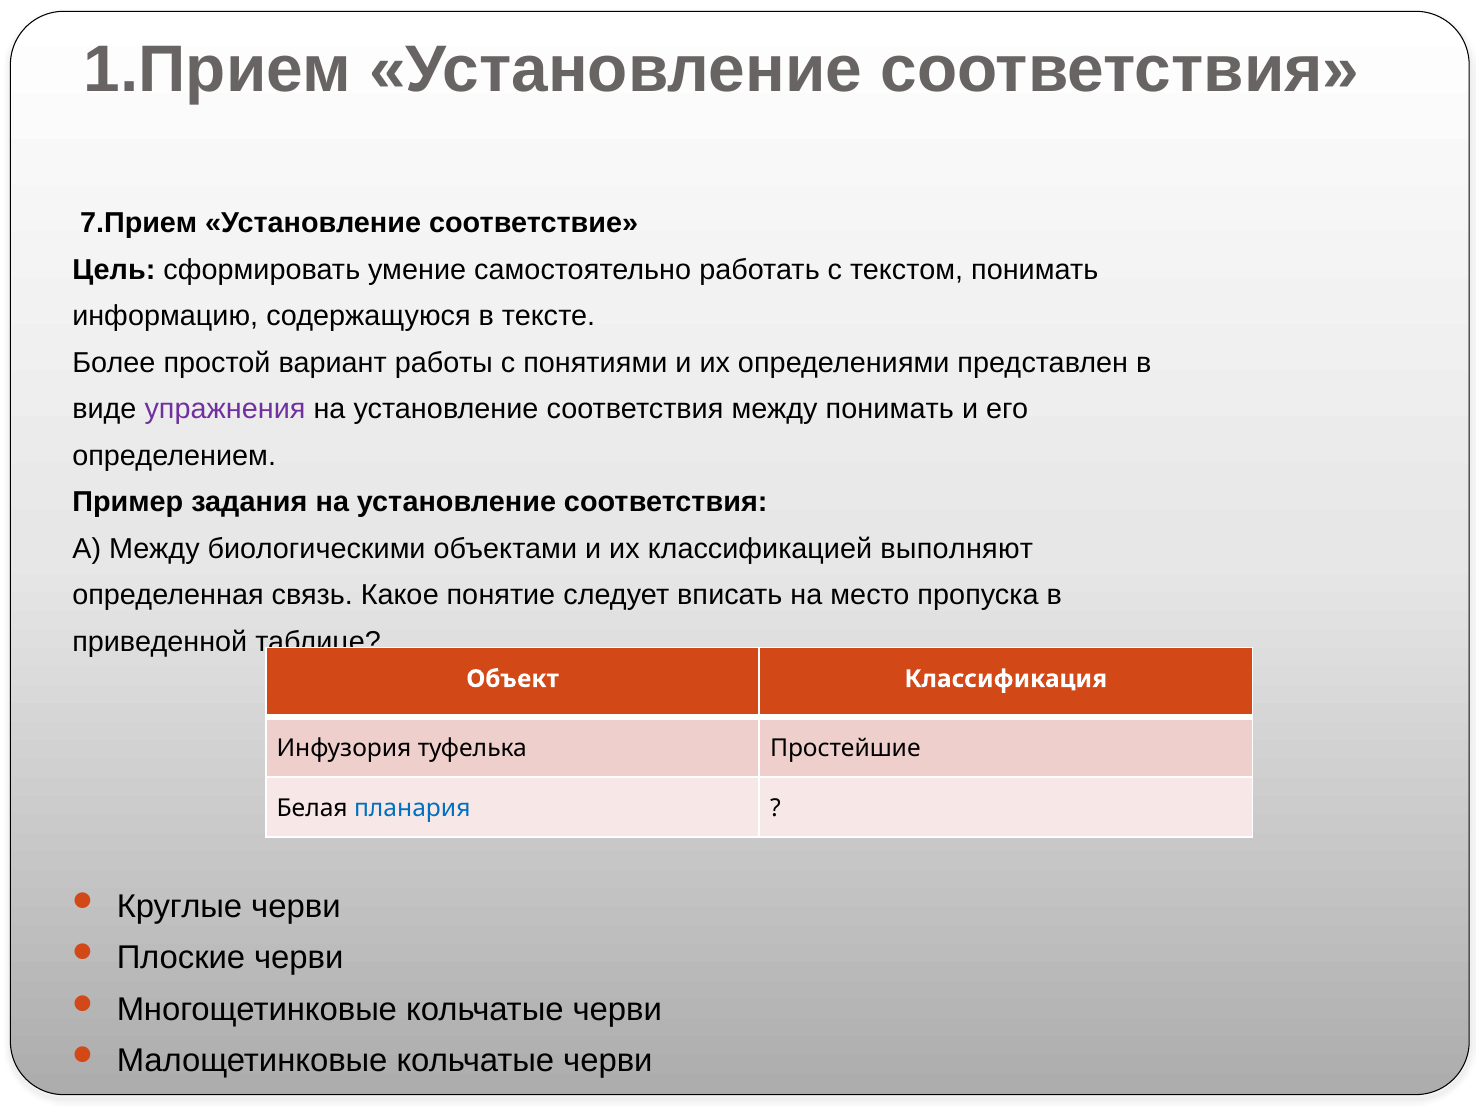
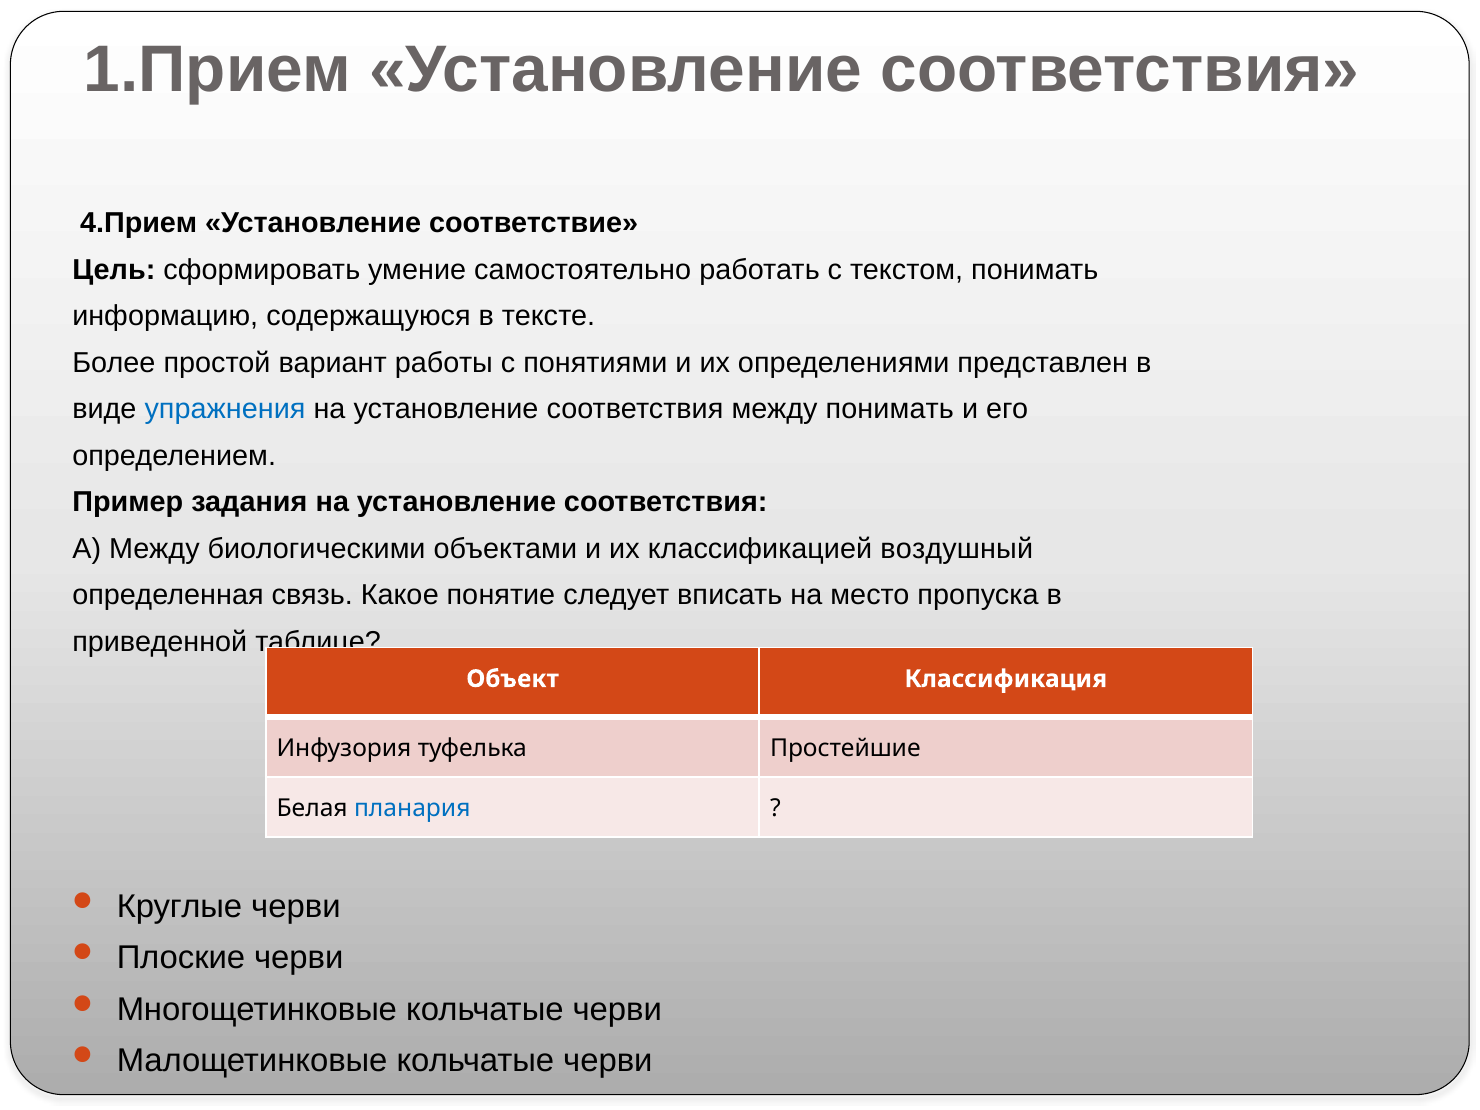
7.Прием: 7.Прием -> 4.Прием
упражнения colour: purple -> blue
выполняют: выполняют -> воздушный
